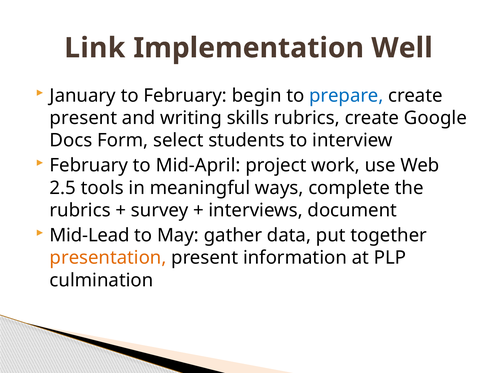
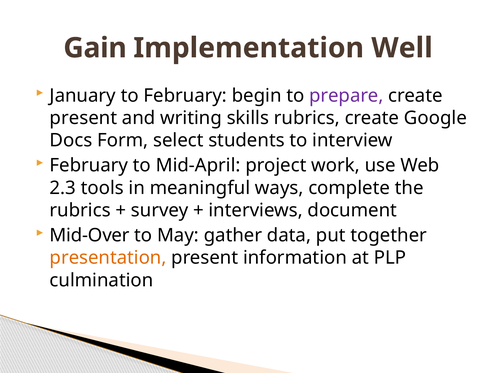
Link: Link -> Gain
prepare colour: blue -> purple
2.5: 2.5 -> 2.3
Mid-Lead: Mid-Lead -> Mid-Over
